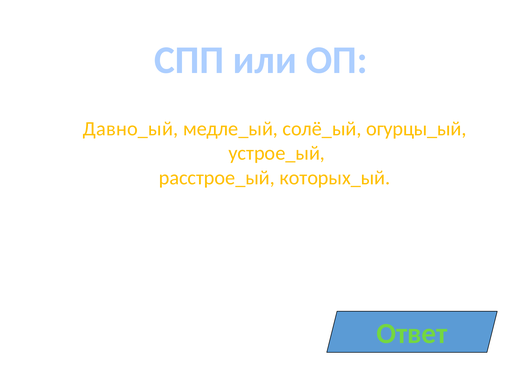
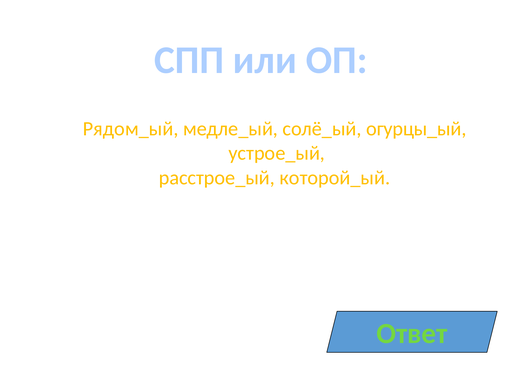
Давно_ый: Давно_ый -> Рядом_ый
которых_ый: которых_ый -> которой_ый
